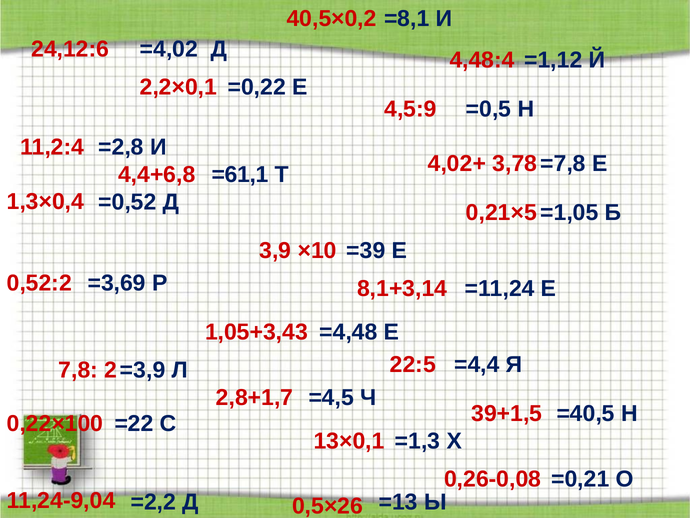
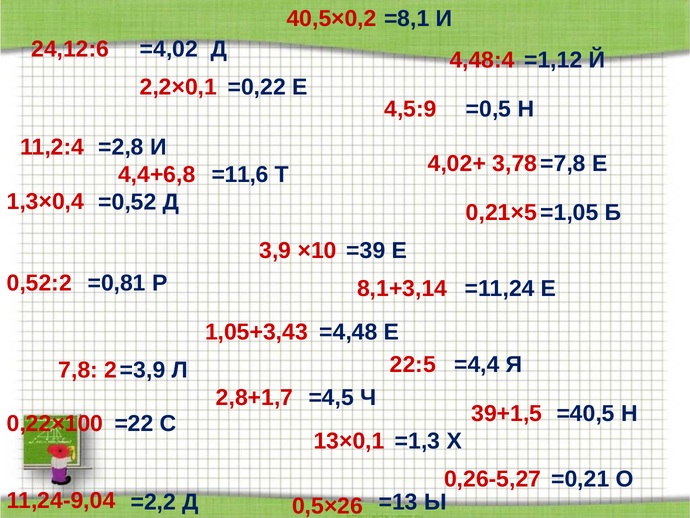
=61,1: =61,1 -> =11,6
=3,69: =3,69 -> =0,81
0,26-0,08: 0,26-0,08 -> 0,26-5,27
